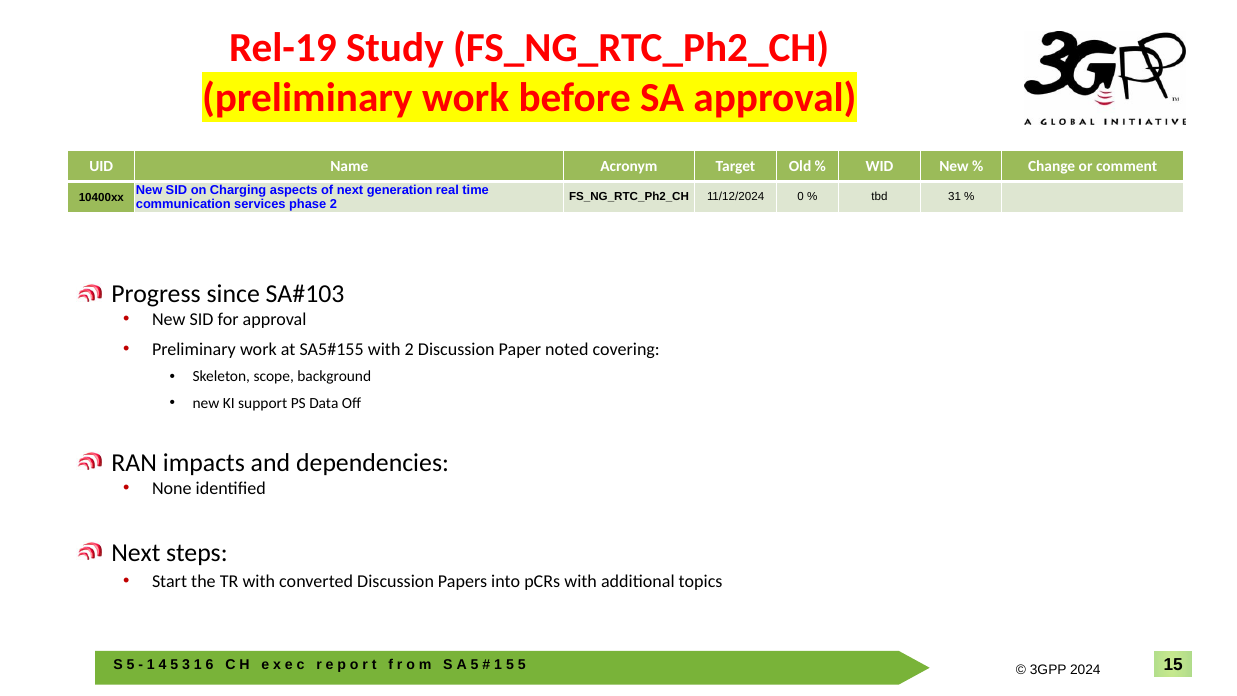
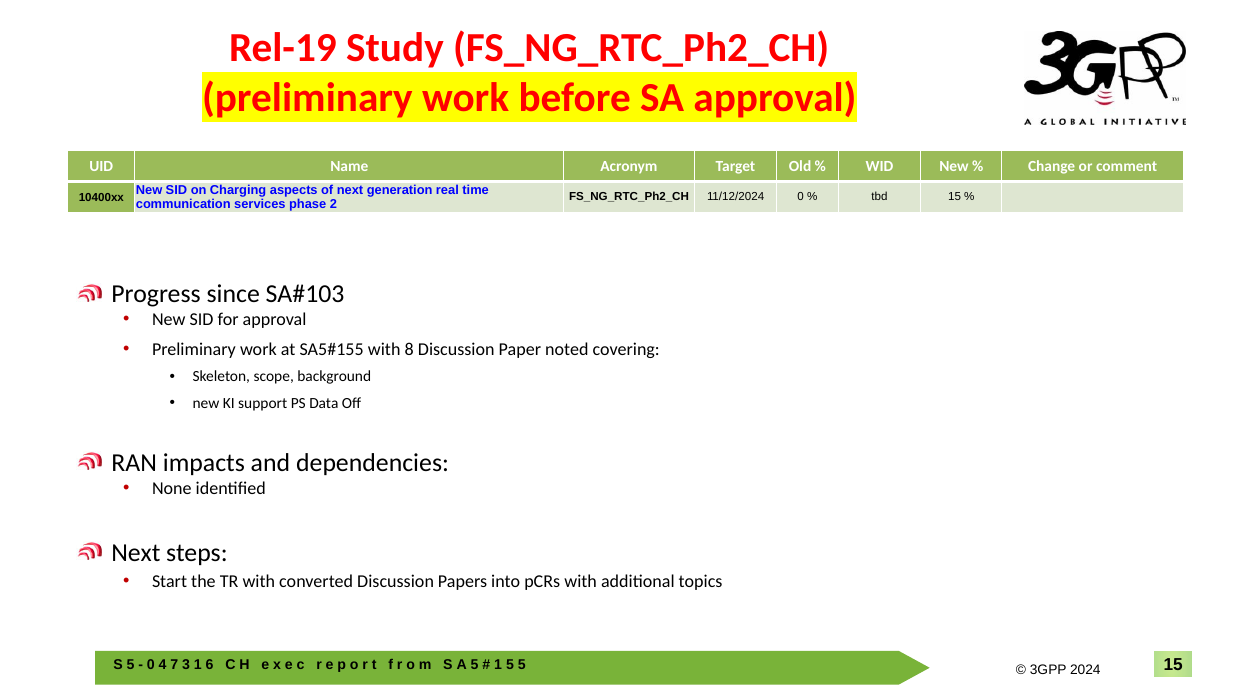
tbd 31: 31 -> 15
with 2: 2 -> 8
1 at (151, 665): 1 -> 0
5 at (174, 665): 5 -> 7
